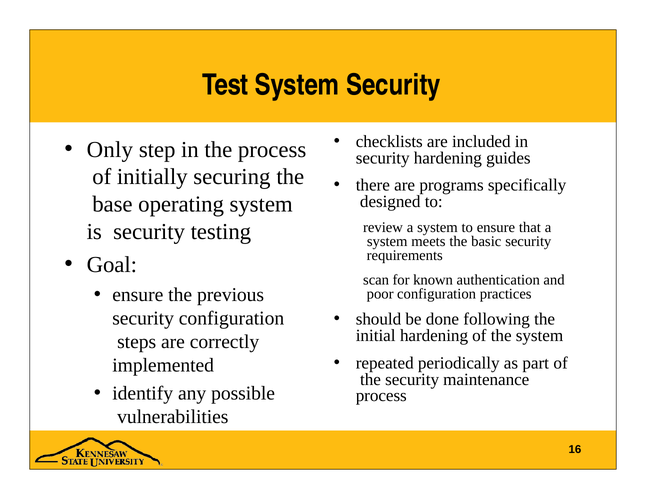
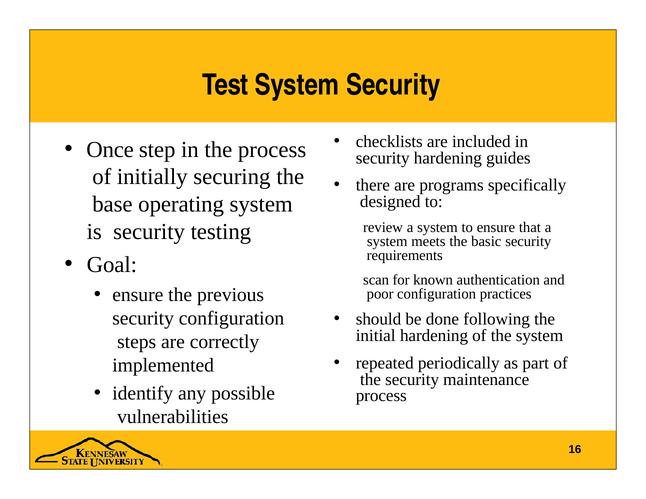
Only: Only -> Once
